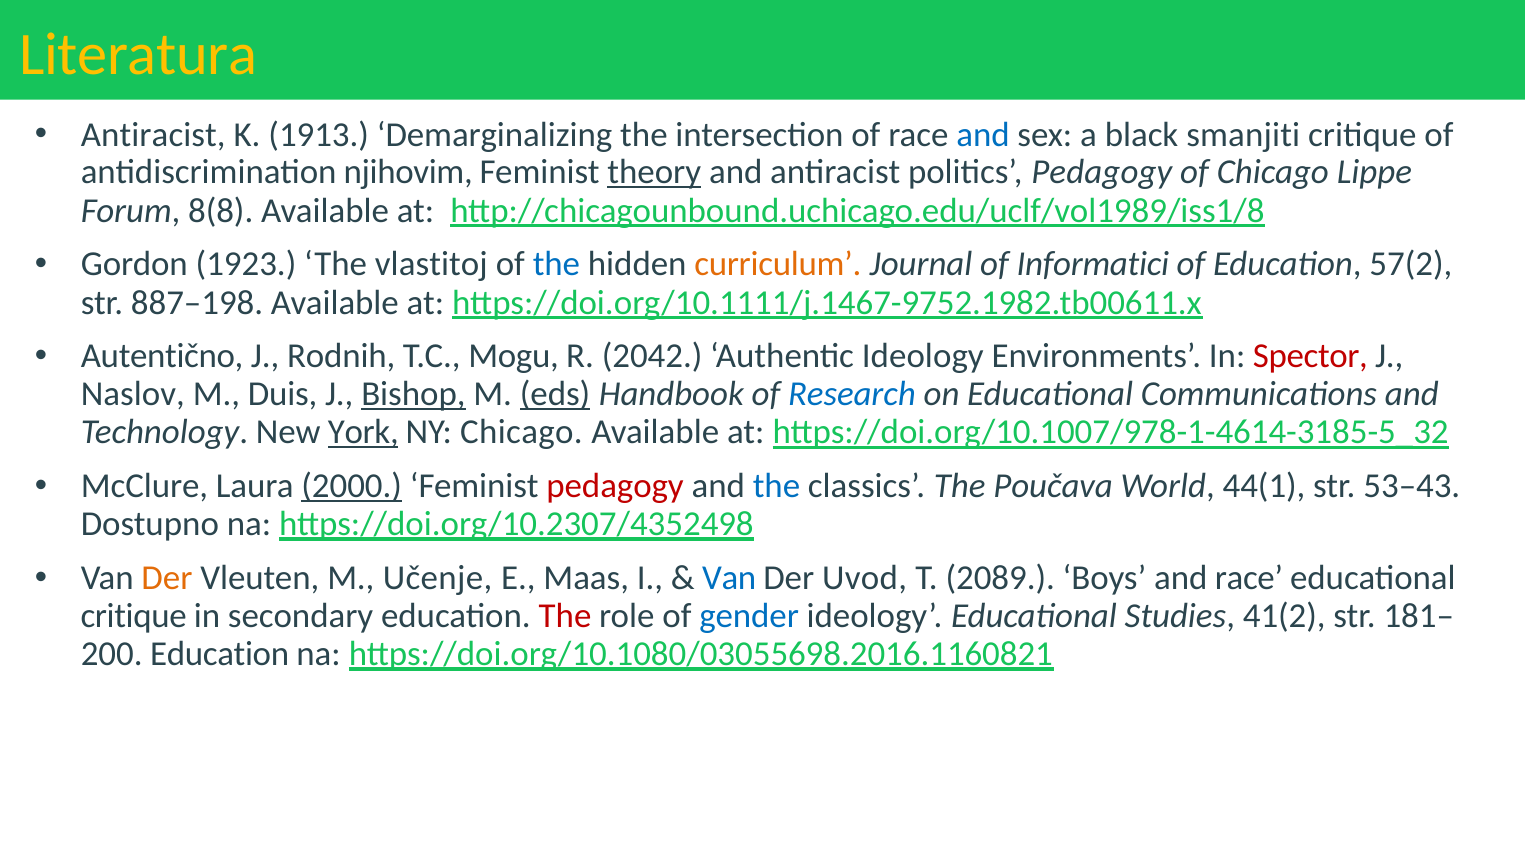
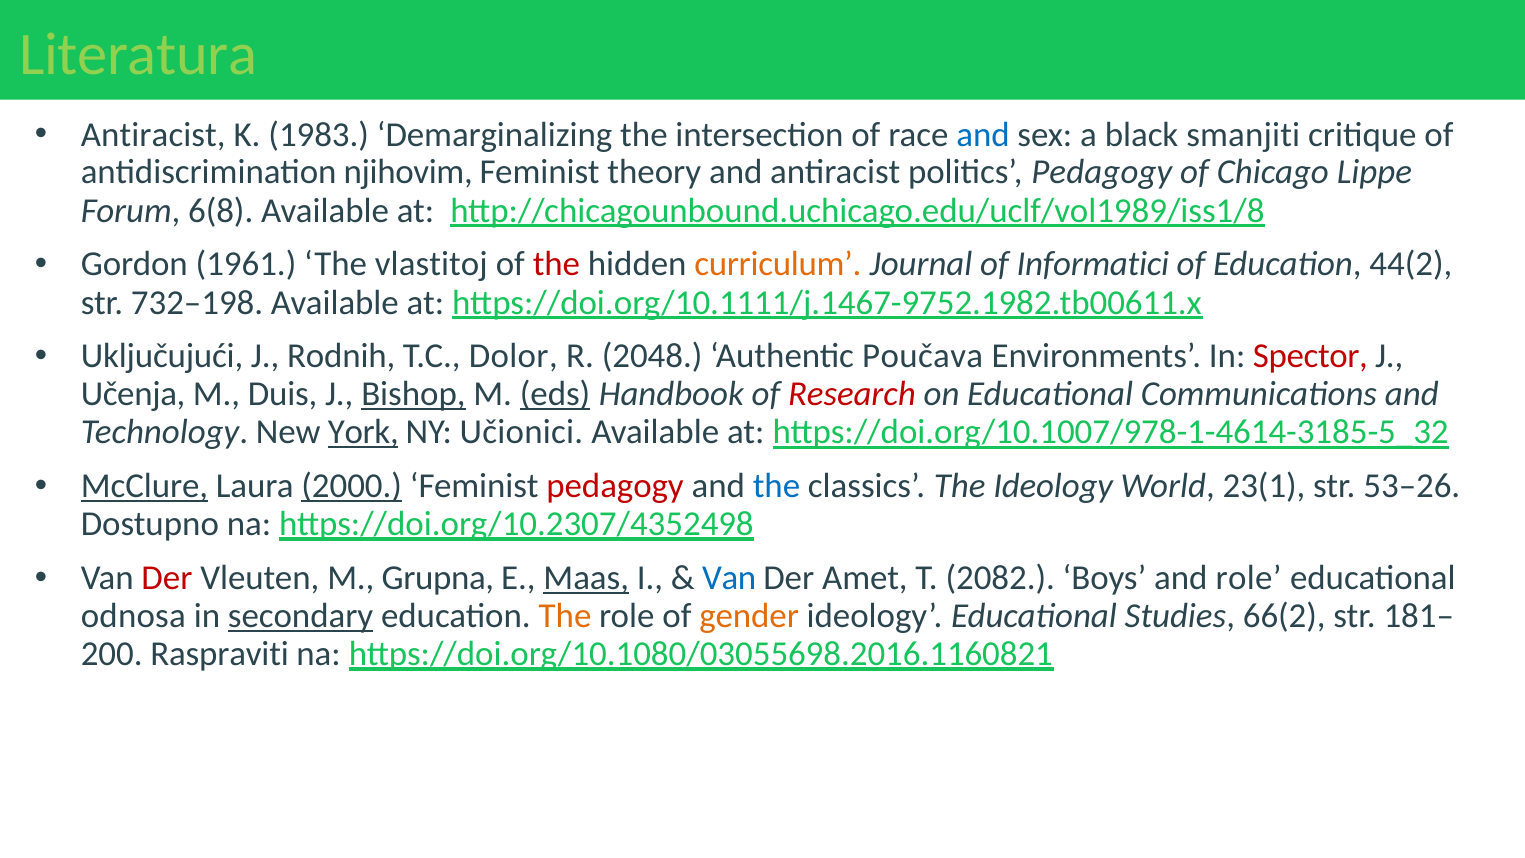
Literatura colour: yellow -> light green
1913: 1913 -> 1983
theory underline: present -> none
8(8: 8(8 -> 6(8
1923: 1923 -> 1961
the at (556, 264) colour: blue -> red
57(2: 57(2 -> 44(2
887–198: 887–198 -> 732–198
Autentično: Autentično -> Uključujući
Mogu: Mogu -> Dolor
2042: 2042 -> 2048
Authentic Ideology: Ideology -> Poučava
Naslov: Naslov -> Učenja
Research colour: blue -> red
NY Chicago: Chicago -> Učionici
McClure underline: none -> present
The Poučava: Poučava -> Ideology
44(1: 44(1 -> 23(1
53–43: 53–43 -> 53–26
Der at (167, 578) colour: orange -> red
Učenje: Učenje -> Grupna
Maas underline: none -> present
Uvod: Uvod -> Amet
2089: 2089 -> 2082
and race: race -> role
critique at (134, 615): critique -> odnosa
secondary underline: none -> present
The at (565, 615) colour: red -> orange
gender colour: blue -> orange
41(2: 41(2 -> 66(2
Education at (220, 654): Education -> Raspraviti
